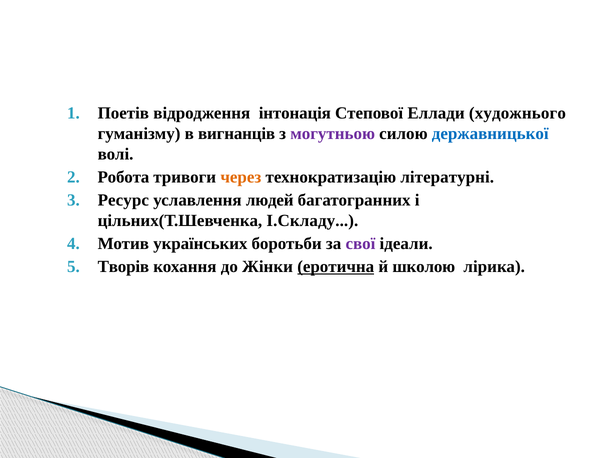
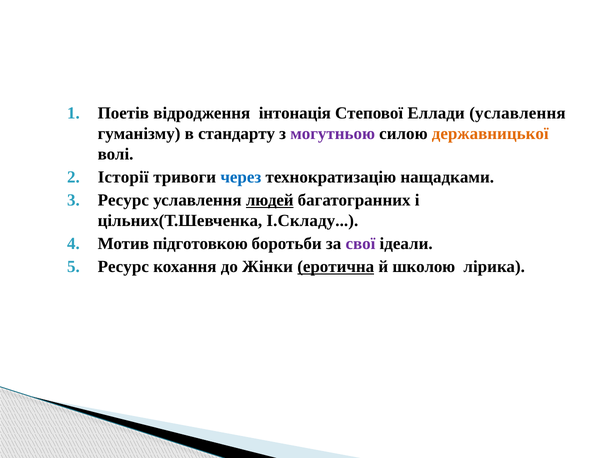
Еллади художнього: художнього -> уславлення
вигнанців: вигнанців -> стандарту
державницької colour: blue -> orange
Робота: Робота -> Історії
через colour: orange -> blue
літературні: літературні -> нащадками
людей underline: none -> present
українських: українських -> підготовкою
Творів at (123, 267): Творів -> Ресурс
